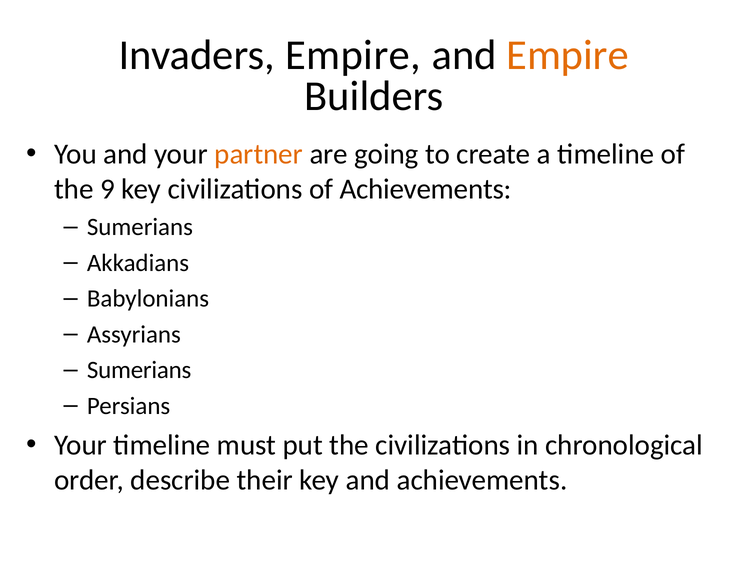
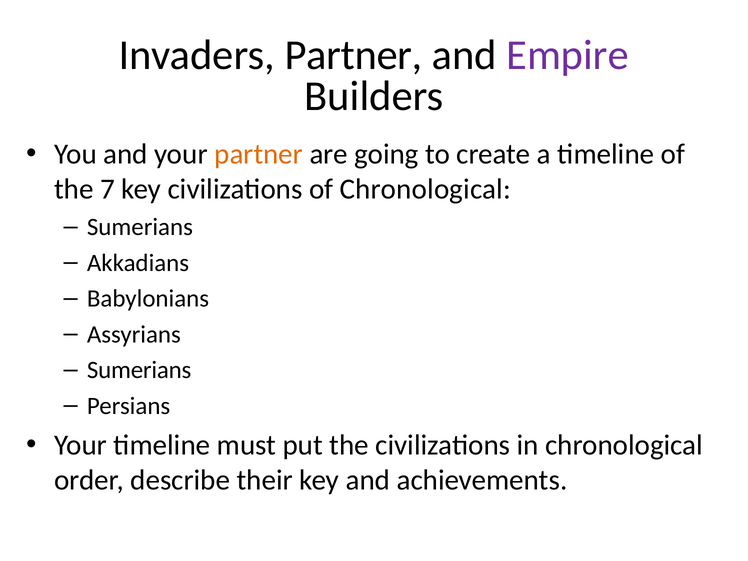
Invaders Empire: Empire -> Partner
Empire at (568, 55) colour: orange -> purple
9: 9 -> 7
of Achievements: Achievements -> Chronological
